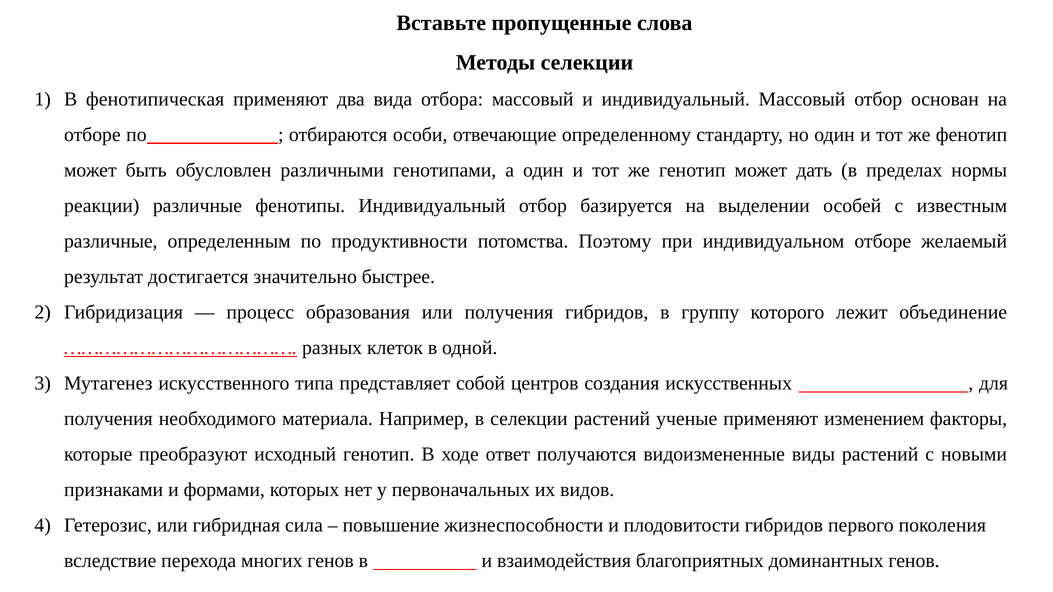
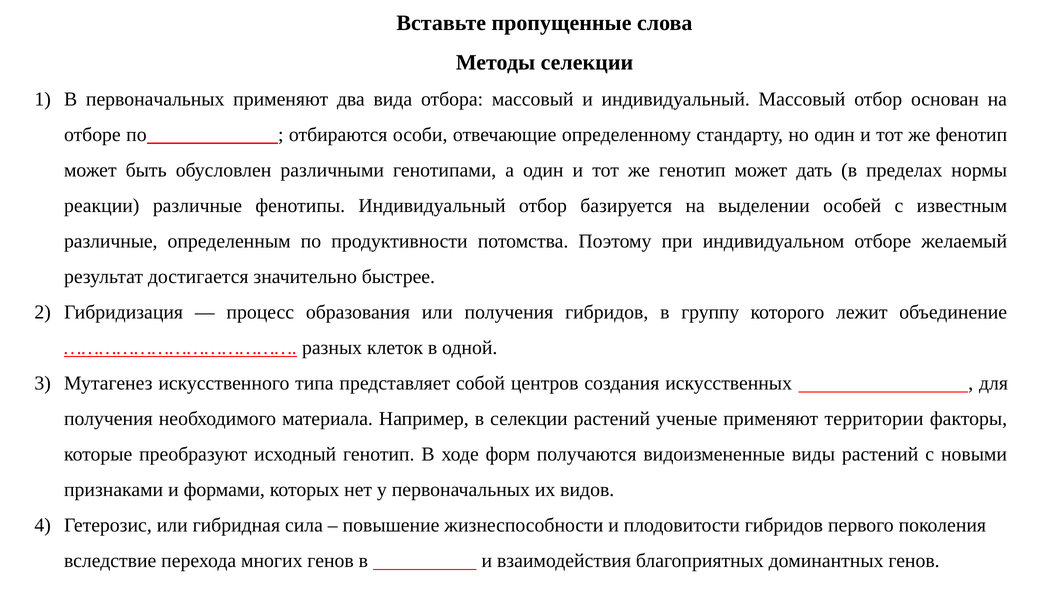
В фенотипическая: фенотипическая -> первоначальных
изменением: изменением -> территории
ответ: ответ -> форм
